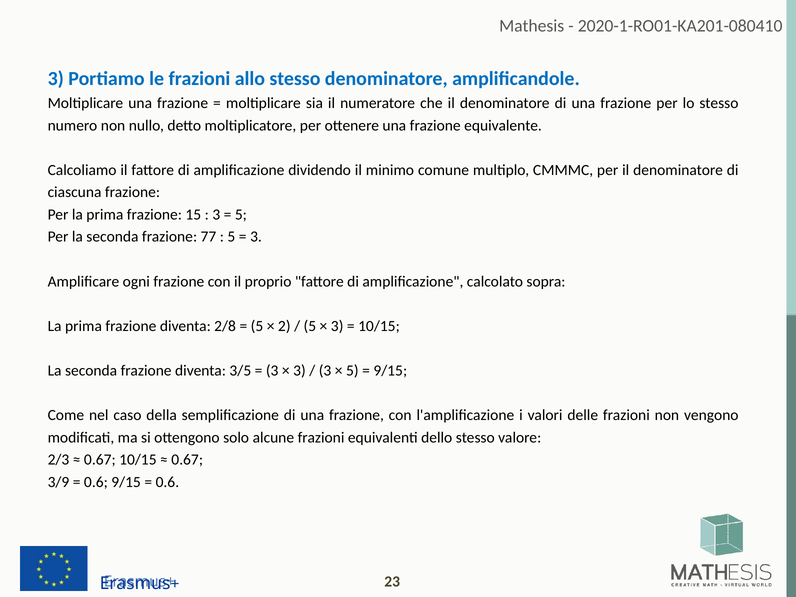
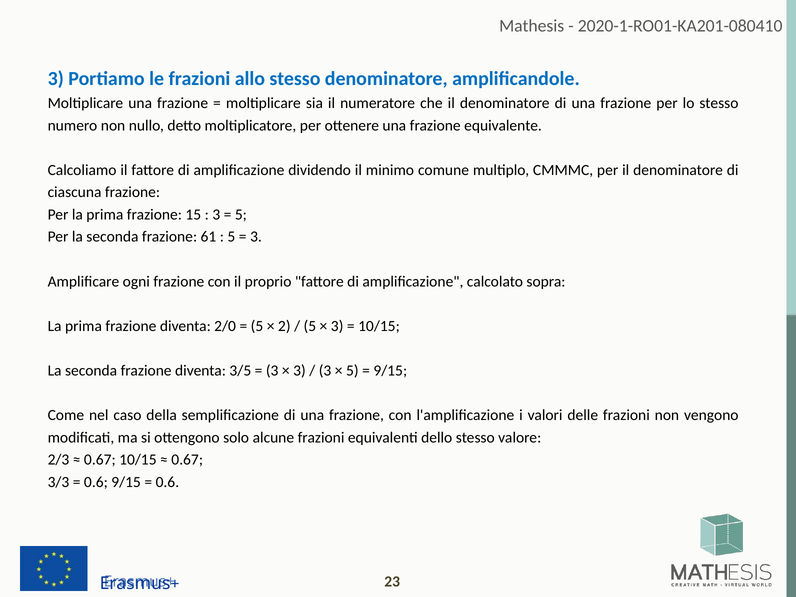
77: 77 -> 61
2/8: 2/8 -> 2/0
3/9: 3/9 -> 3/3
